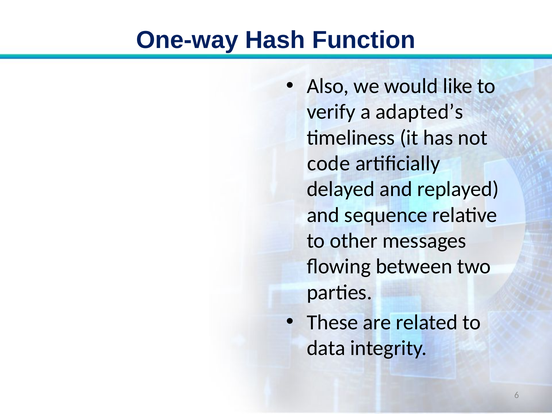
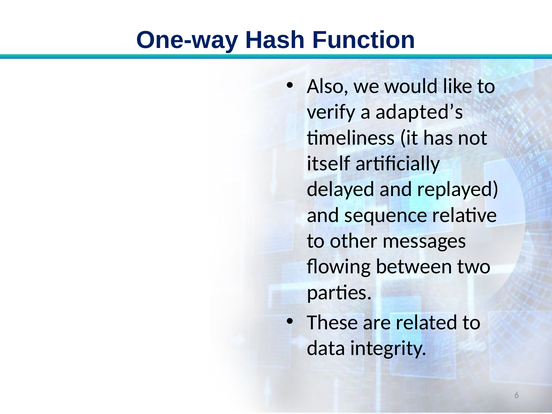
code: code -> itself
